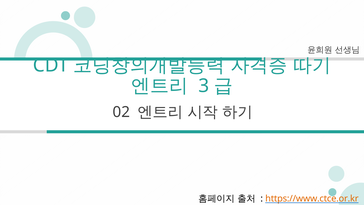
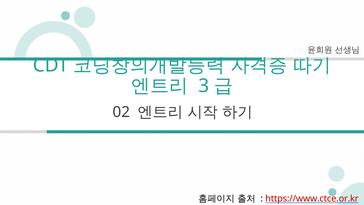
https://www.ctce.or.kr colour: orange -> red
